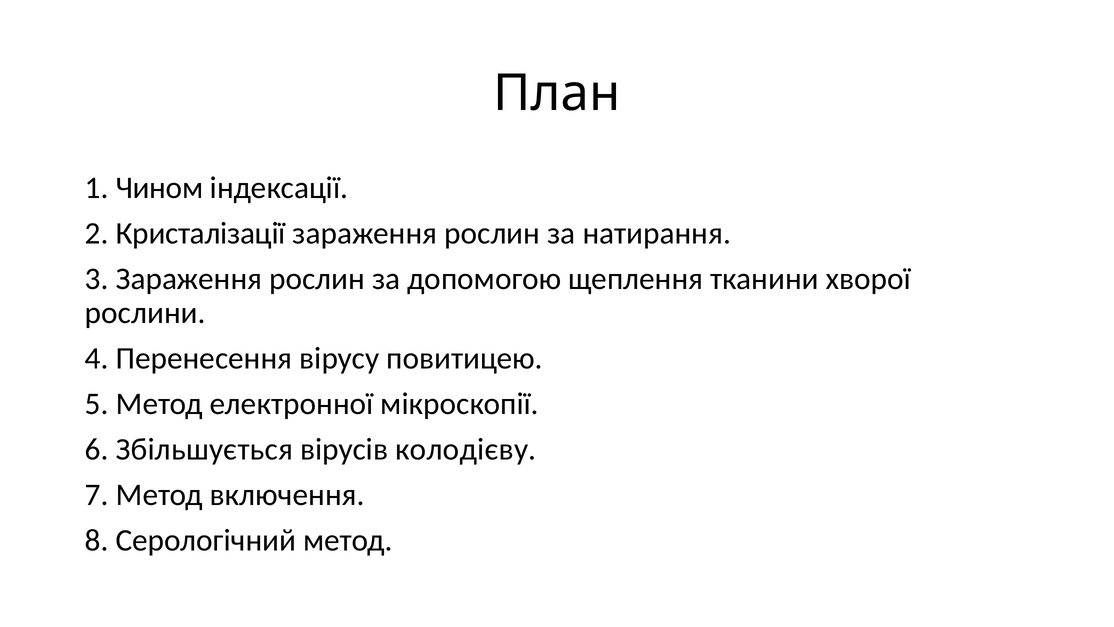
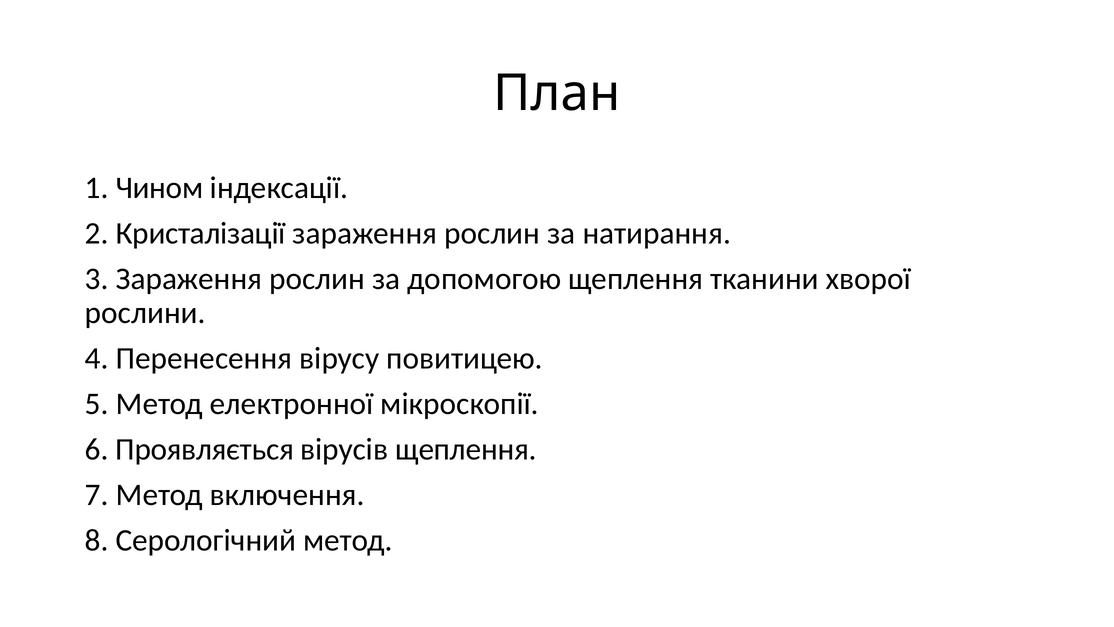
Збільшується: Збільшується -> Проявляється
вірусів колодієву: колодієву -> щеплення
